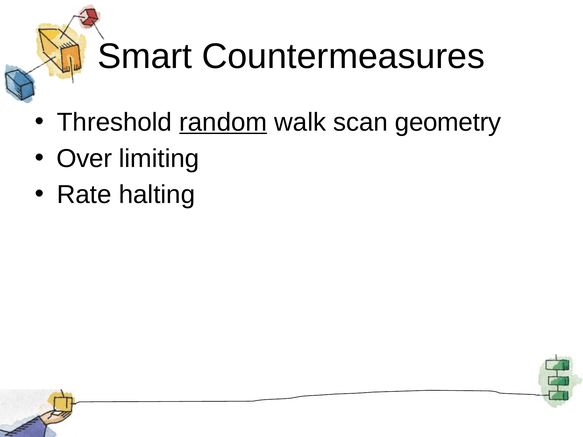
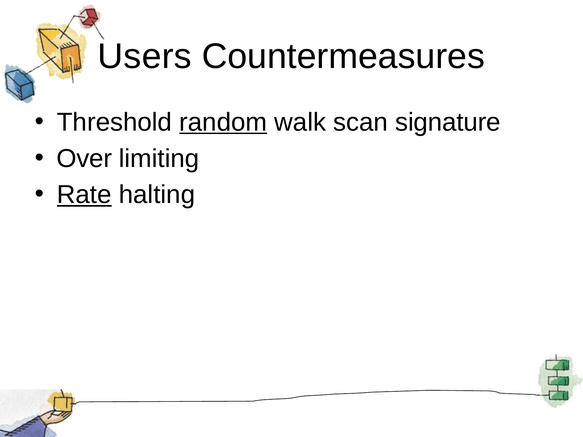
Smart: Smart -> Users
geometry: geometry -> signature
Rate underline: none -> present
